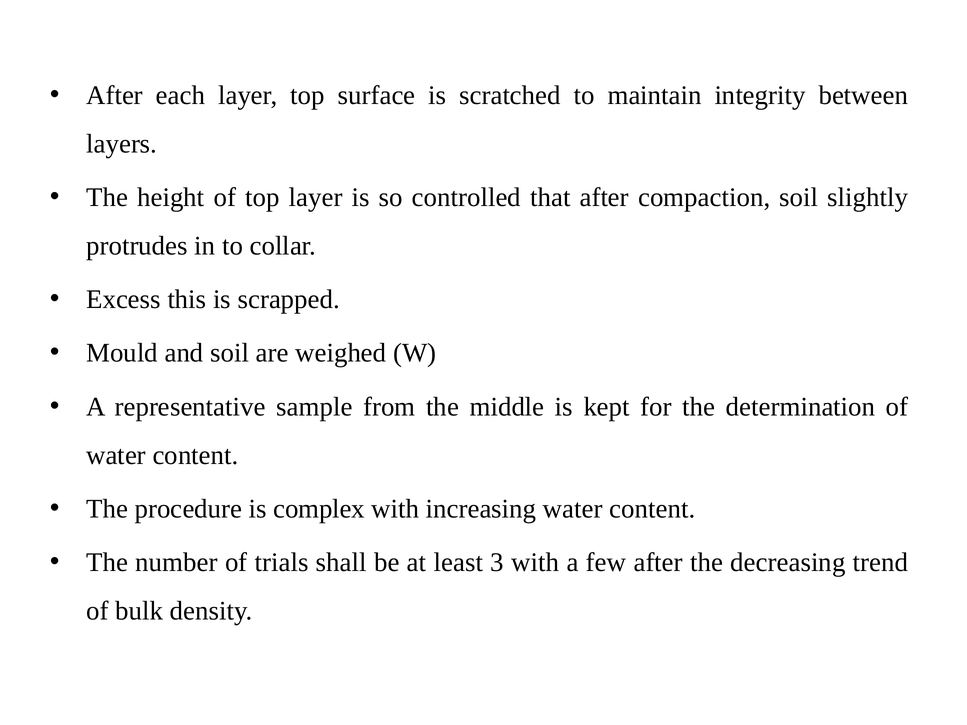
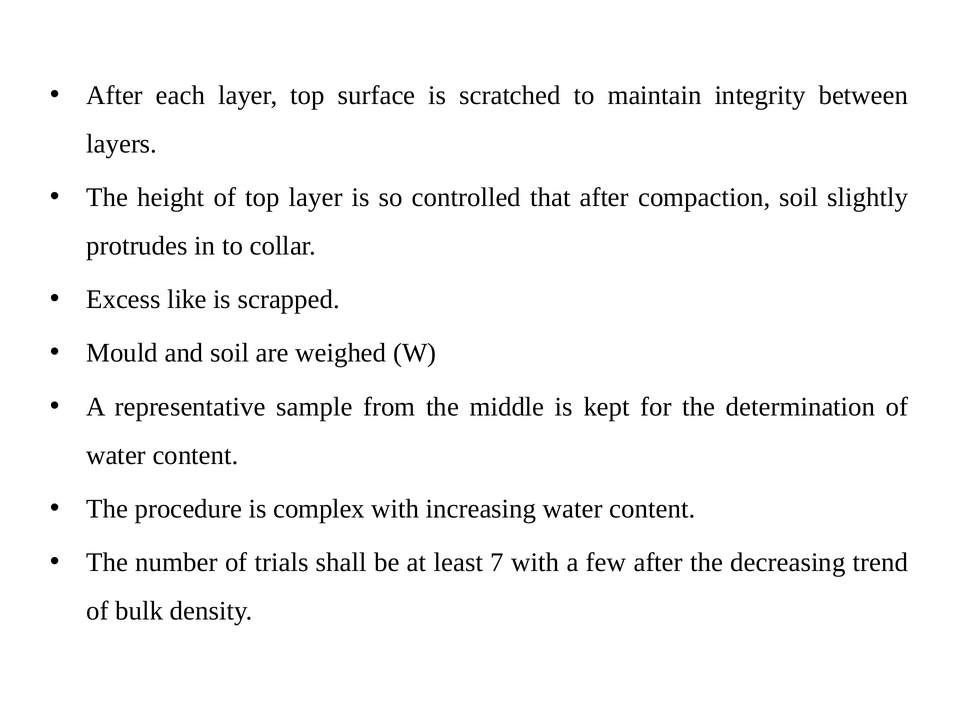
this: this -> like
3: 3 -> 7
